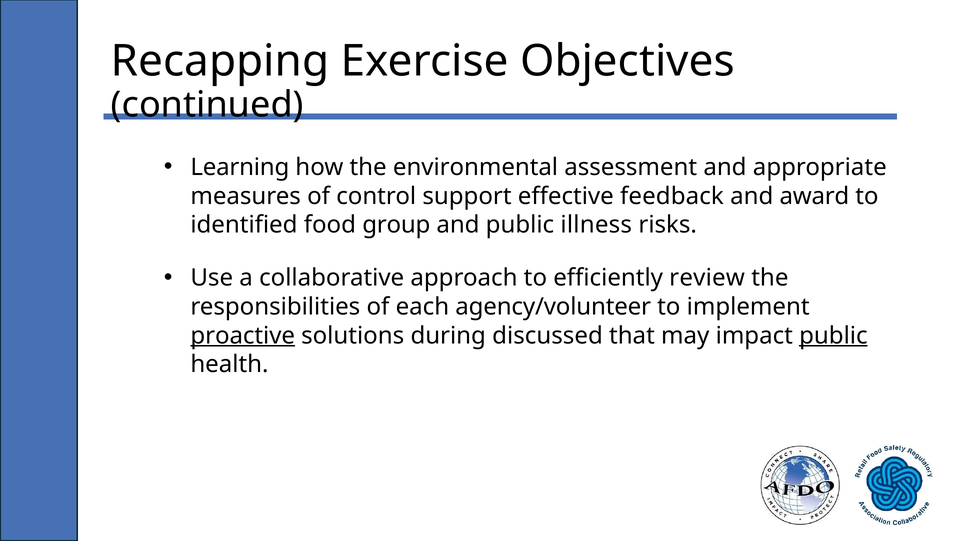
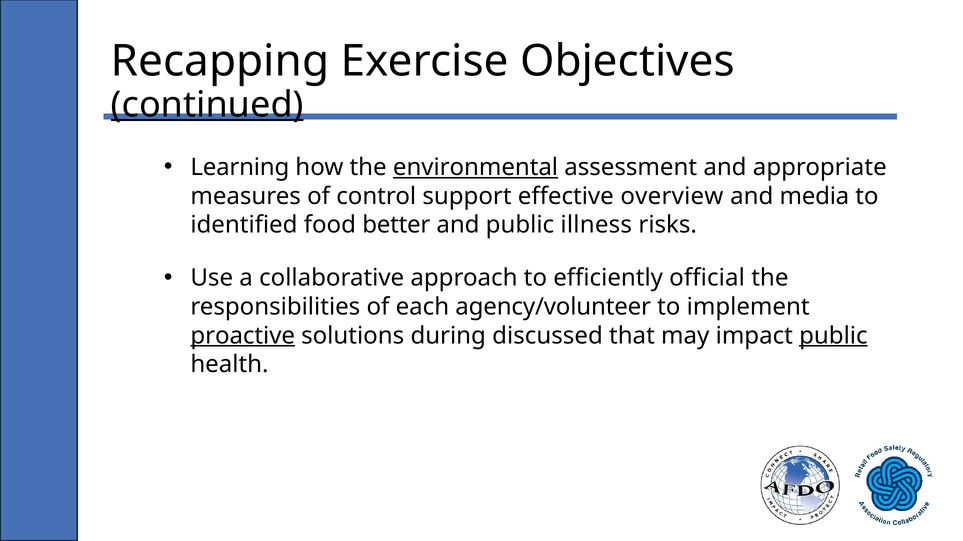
continued underline: none -> present
environmental underline: none -> present
feedback: feedback -> overview
award: award -> media
group: group -> better
review: review -> official
